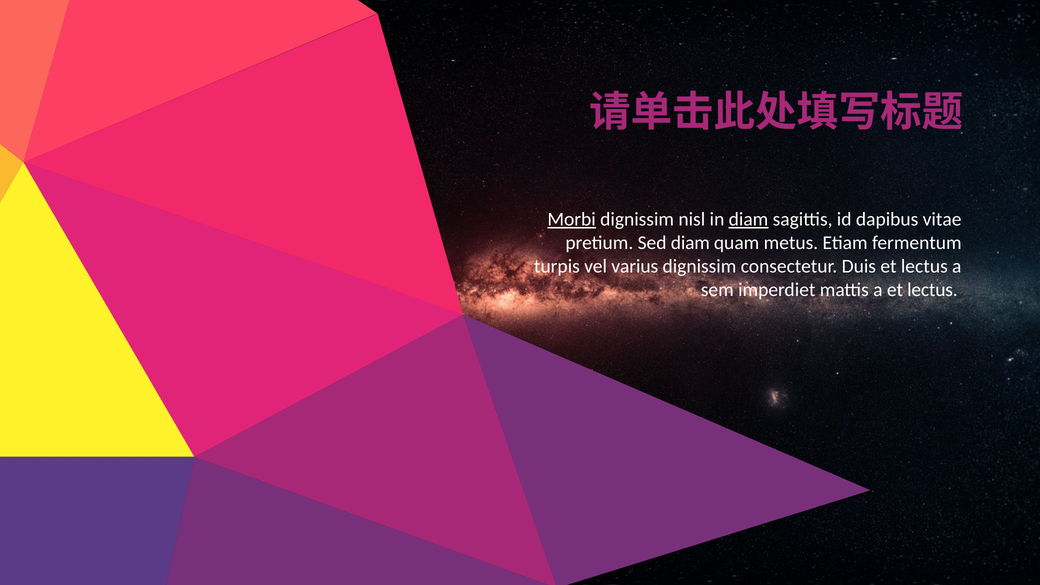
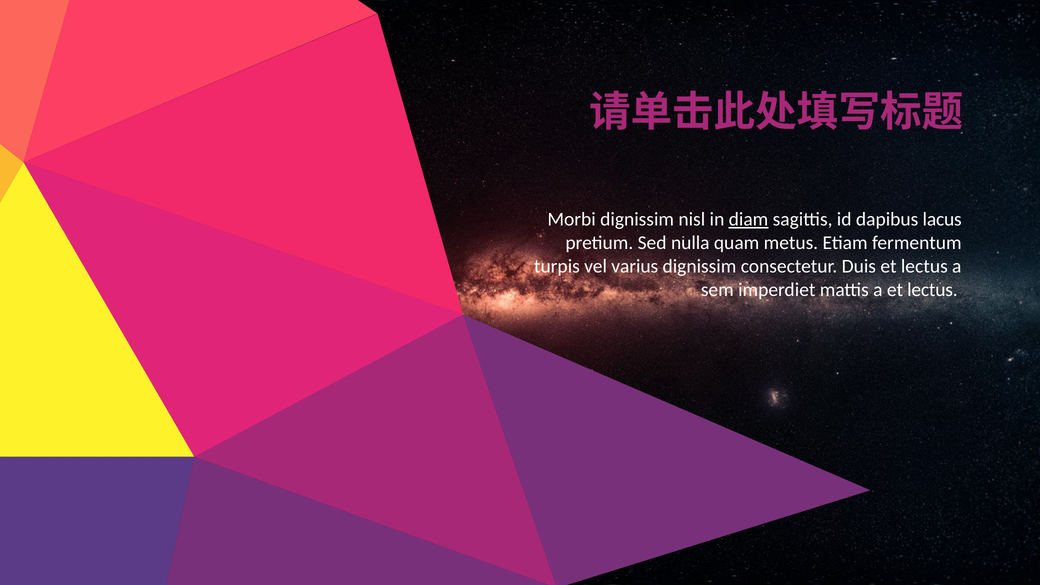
Morbi underline: present -> none
vitae: vitae -> lacus
Sed diam: diam -> nulla
